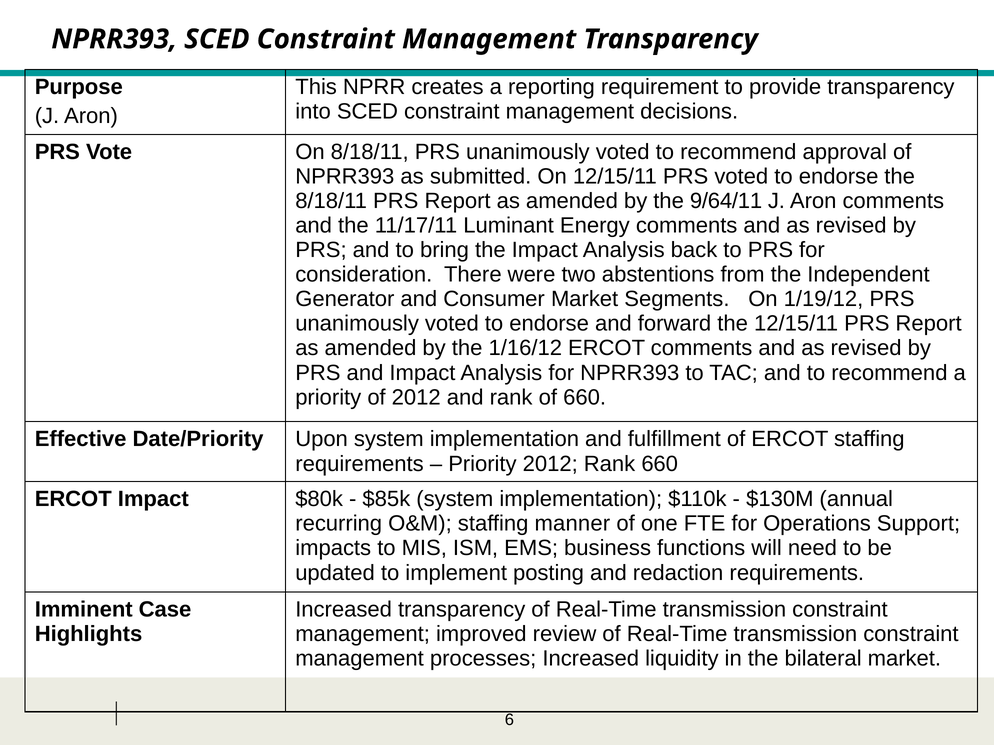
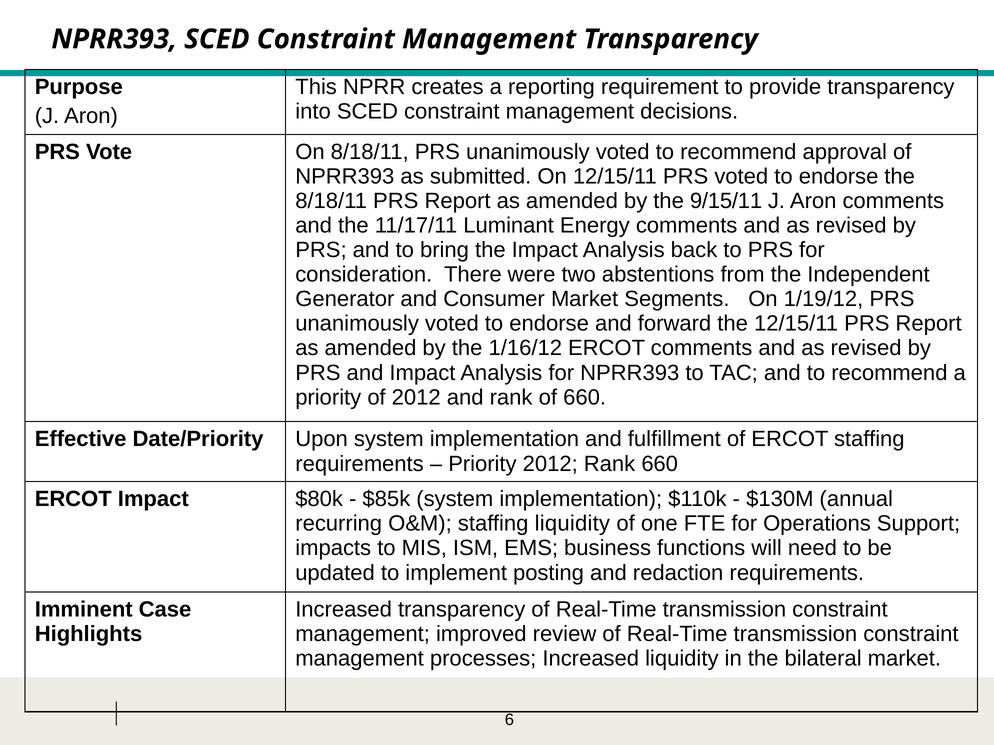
9/64/11: 9/64/11 -> 9/15/11
staffing manner: manner -> liquidity
